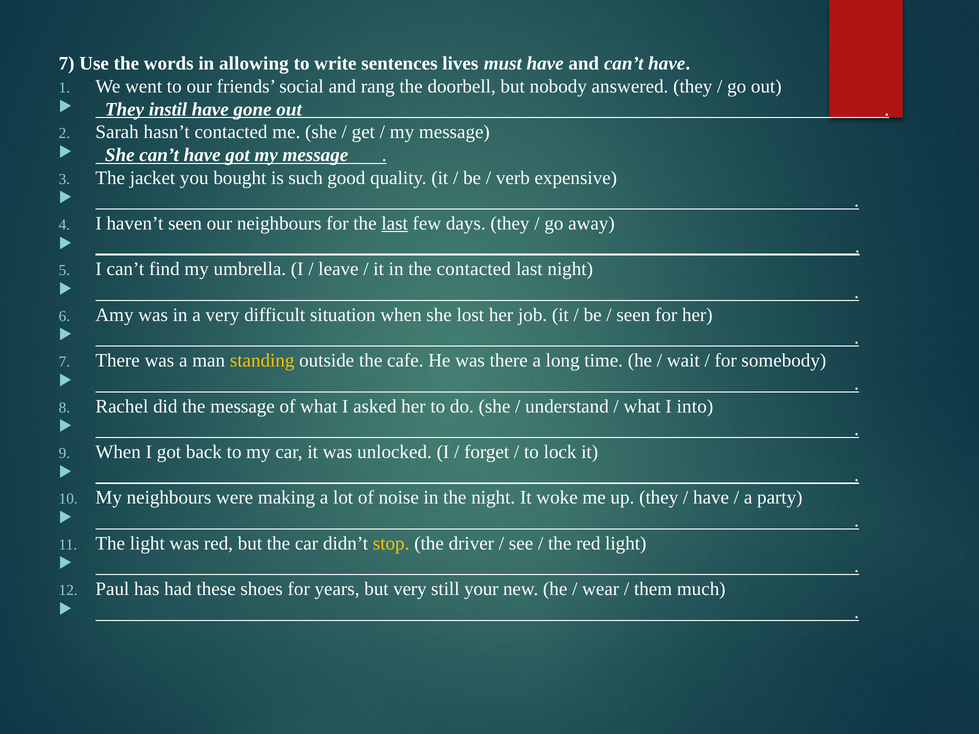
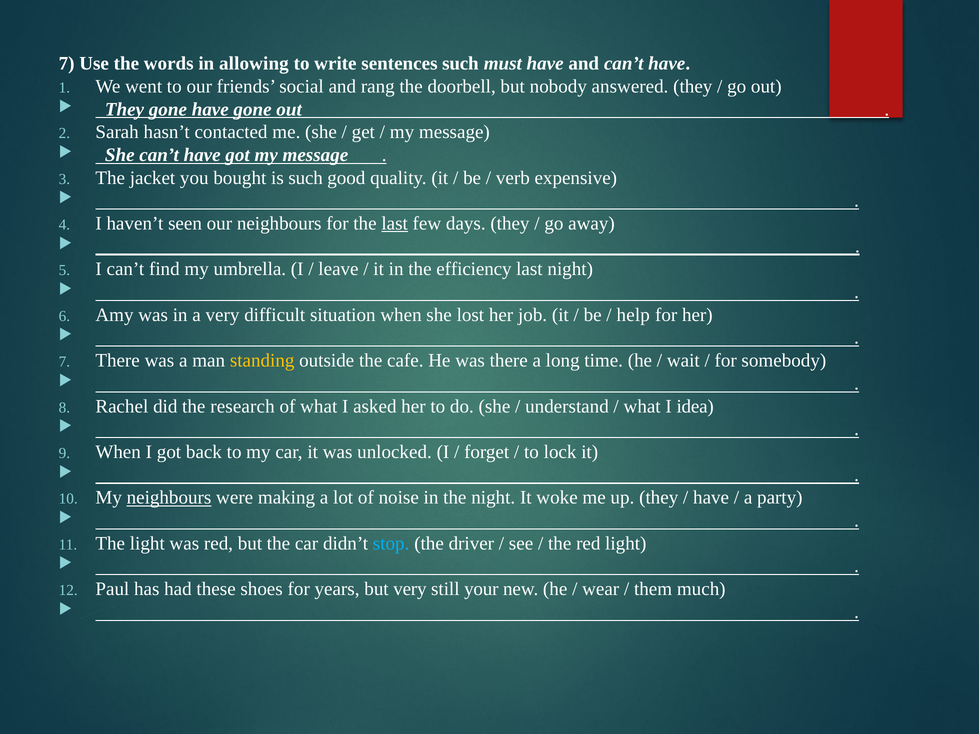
sentences lives: lives -> such
They instil: instil -> gone
the contacted: contacted -> efficiency
seen at (633, 315): seen -> help
the message: message -> research
into: into -> idea
neighbours at (169, 498) underline: none -> present
stop colour: yellow -> light blue
